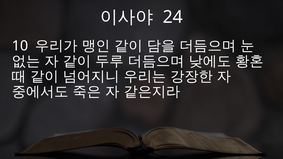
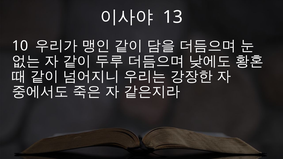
24: 24 -> 13
